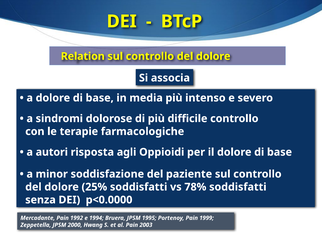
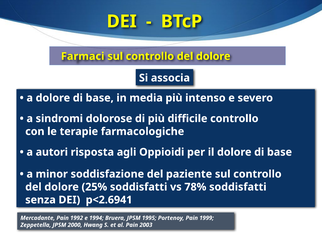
Relation: Relation -> Farmaci
p<0.0000: p<0.0000 -> p<2.6941
